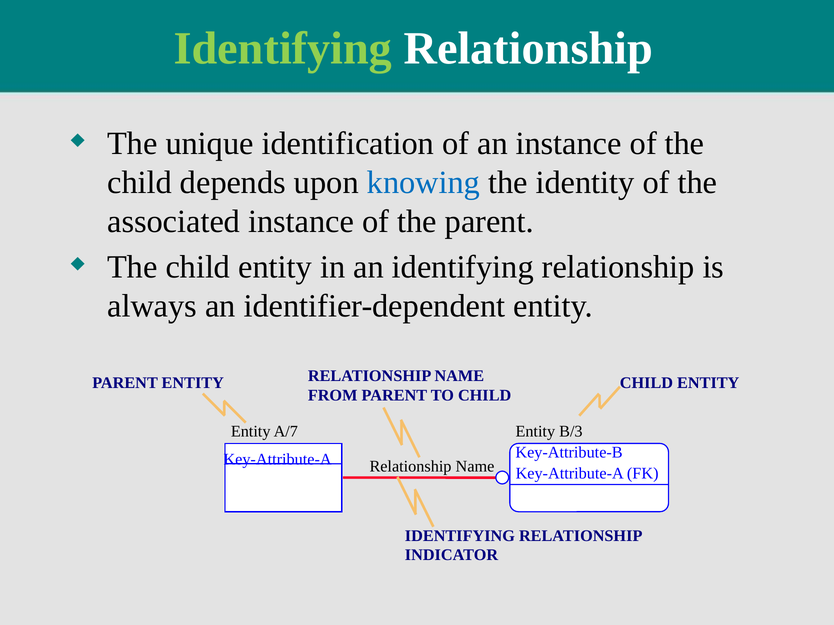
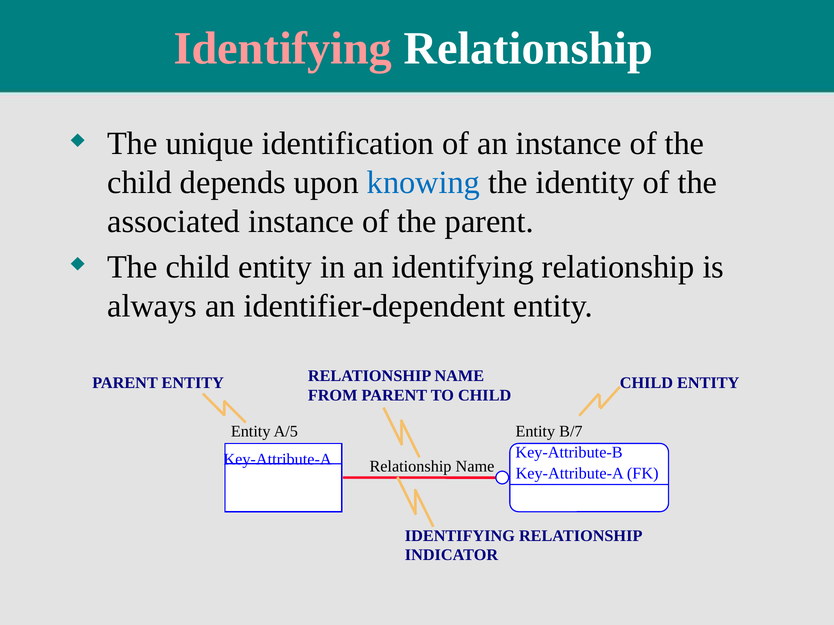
Identifying at (283, 48) colour: light green -> pink
A/7: A/7 -> A/5
B/3: B/3 -> B/7
